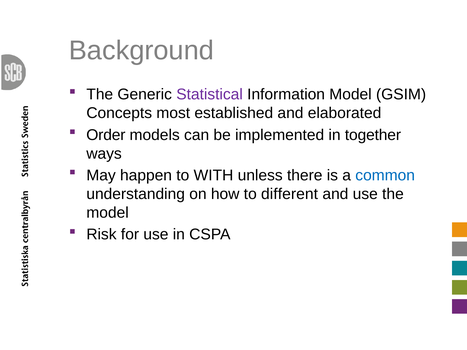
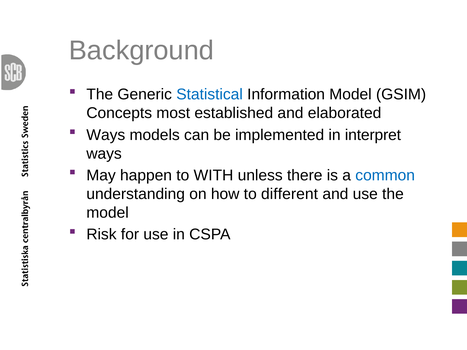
Statistical colour: purple -> blue
Order at (106, 135): Order -> Ways
together: together -> interpret
